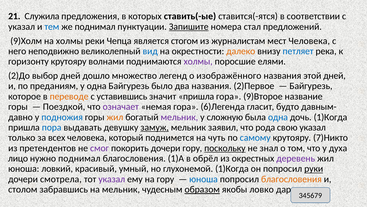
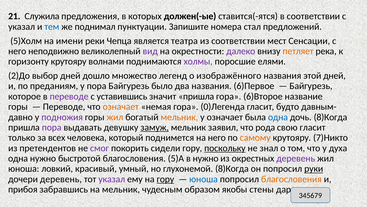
ставить(-ые: ставить(-ые -> должен(-ые
Запишите underline: present -> none
9)Холм: 9)Холм -> 5)Холм
на холмы: холмы -> имени
стогом: стогом -> театра
из журналистам: журналистам -> соответствии
мест Человека: Человека -> Сенсации
вид colour: blue -> purple
далеко colour: orange -> purple
петляет colour: blue -> orange
у одна: одна -> пора
2)Первое: 2)Первое -> 6)Первое
переводе at (69, 96) colour: orange -> purple
9)Второе: 9)Второе -> 6)Второе
Поездкой at (64, 106): Поездкой -> Переводе
означает at (121, 106) colour: purple -> orange
6)Легенда: 6)Легенда -> 0)Легенда
подножия colour: blue -> purple
мельник at (179, 117) colour: purple -> orange
у сложную: сложную -> означает
дочь 1)Когда: 1)Когда -> 8)Когда
пора at (52, 127) colour: blue -> purple
свою указал: указал -> гласит
на чуть: чуть -> него
самому colour: blue -> orange
покорить дочери: дочери -> сидели
лицо at (18, 158): лицо -> одна
нужно поднимал: поднимал -> быстротой
1)А: 1)А -> 5)А
в обрёл: обрёл -> нужно
глухонемой 1)Когда: 1)Когда -> 8)Когда
дочери смотрела: смотрела -> деревень
гору at (165, 179) underline: none -> present
столом: столом -> прибоя
образом underline: present -> none
ловко: ловко -> стены
